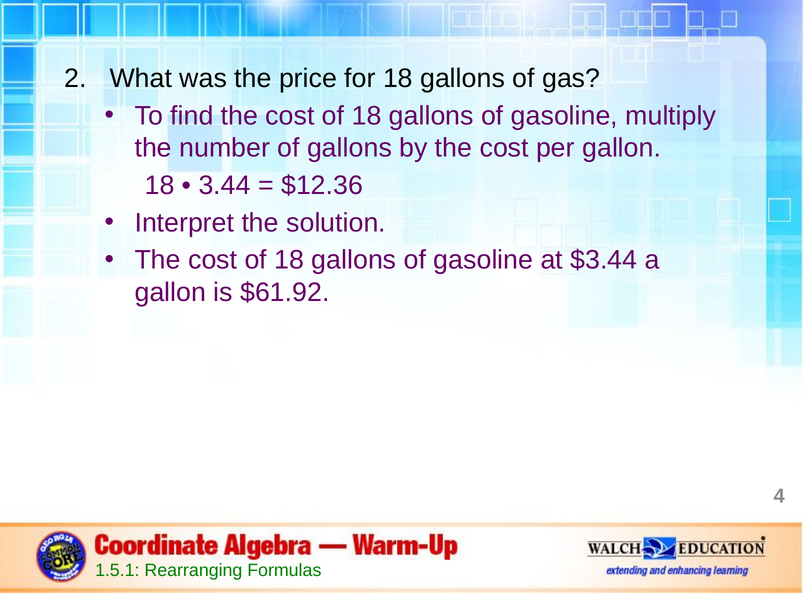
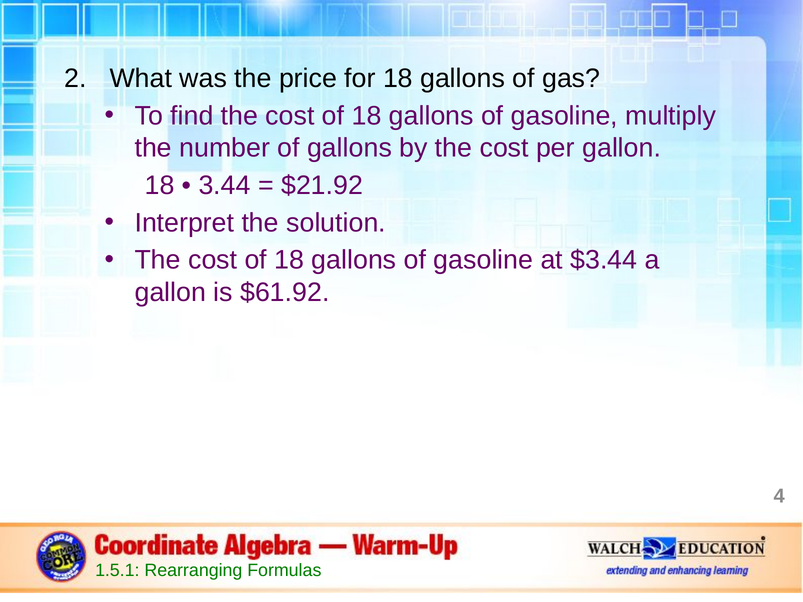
$12.36: $12.36 -> $21.92
